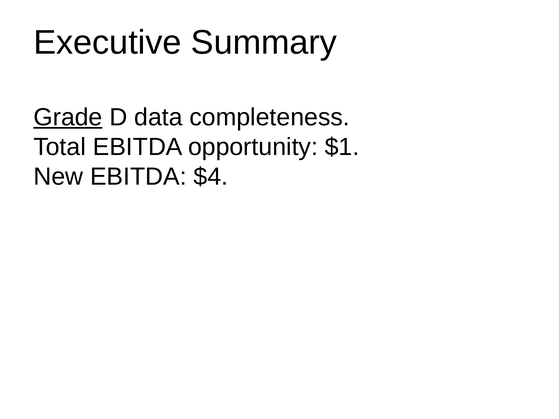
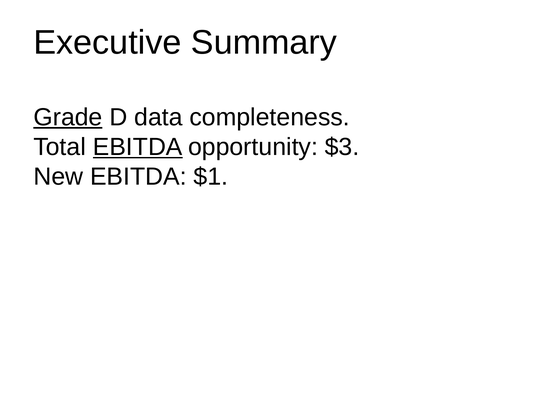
EBITDA at (138, 147) underline: none -> present
$1: $1 -> $3
$4: $4 -> $1
